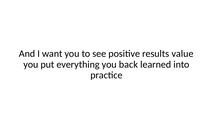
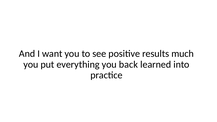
value: value -> much
